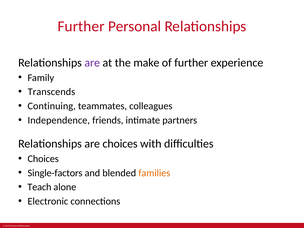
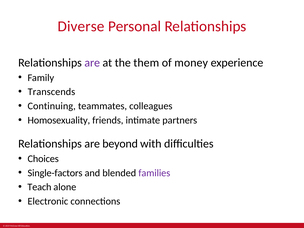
Further at (81, 26): Further -> Diverse
make: make -> them
of further: further -> money
Independence: Independence -> Homosexuality
are choices: choices -> beyond
families colour: orange -> purple
